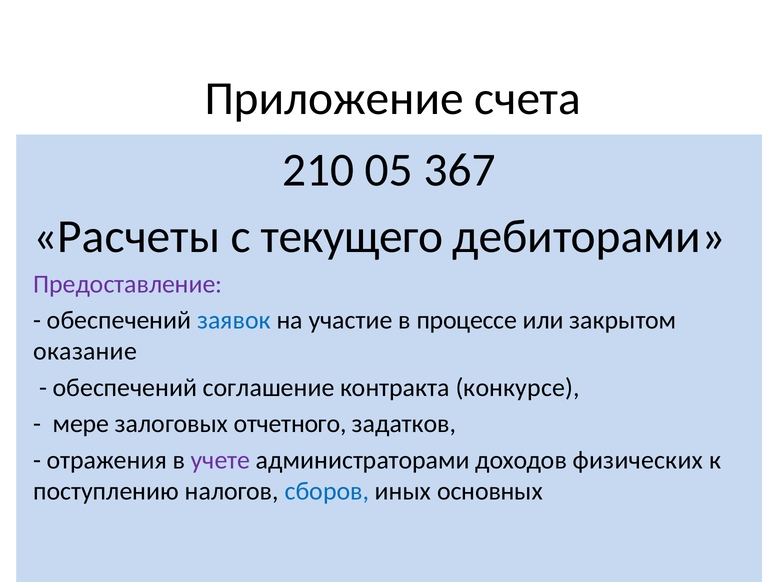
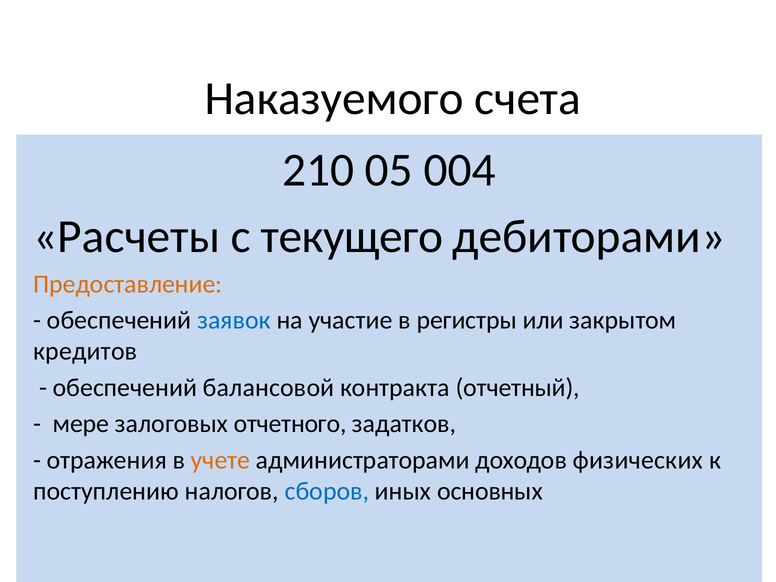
Приложение: Приложение -> Наказуемого
367: 367 -> 004
Предоставление colour: purple -> orange
процессе: процессе -> регистры
оказание: оказание -> кредитов
соглашение: соглашение -> балансовой
конкурсе: конкурсе -> отчетный
учете colour: purple -> orange
